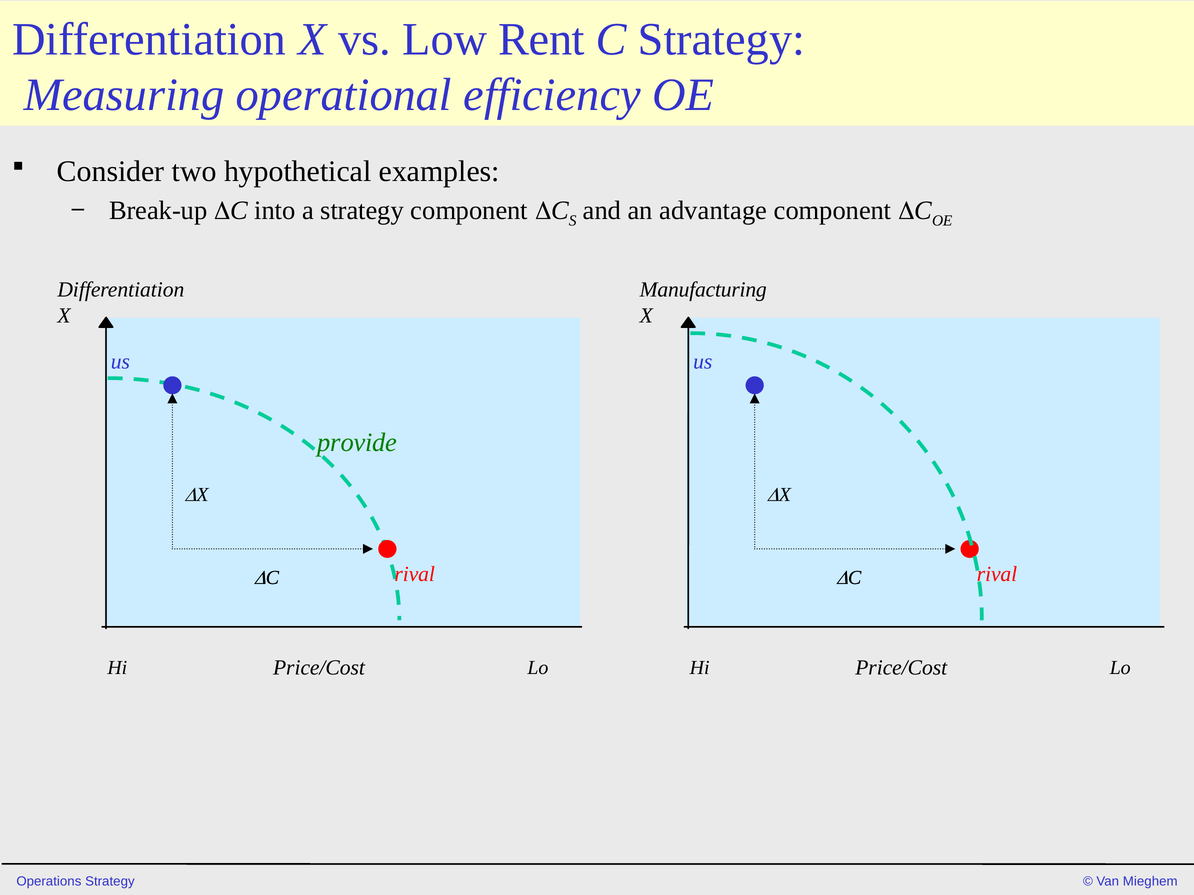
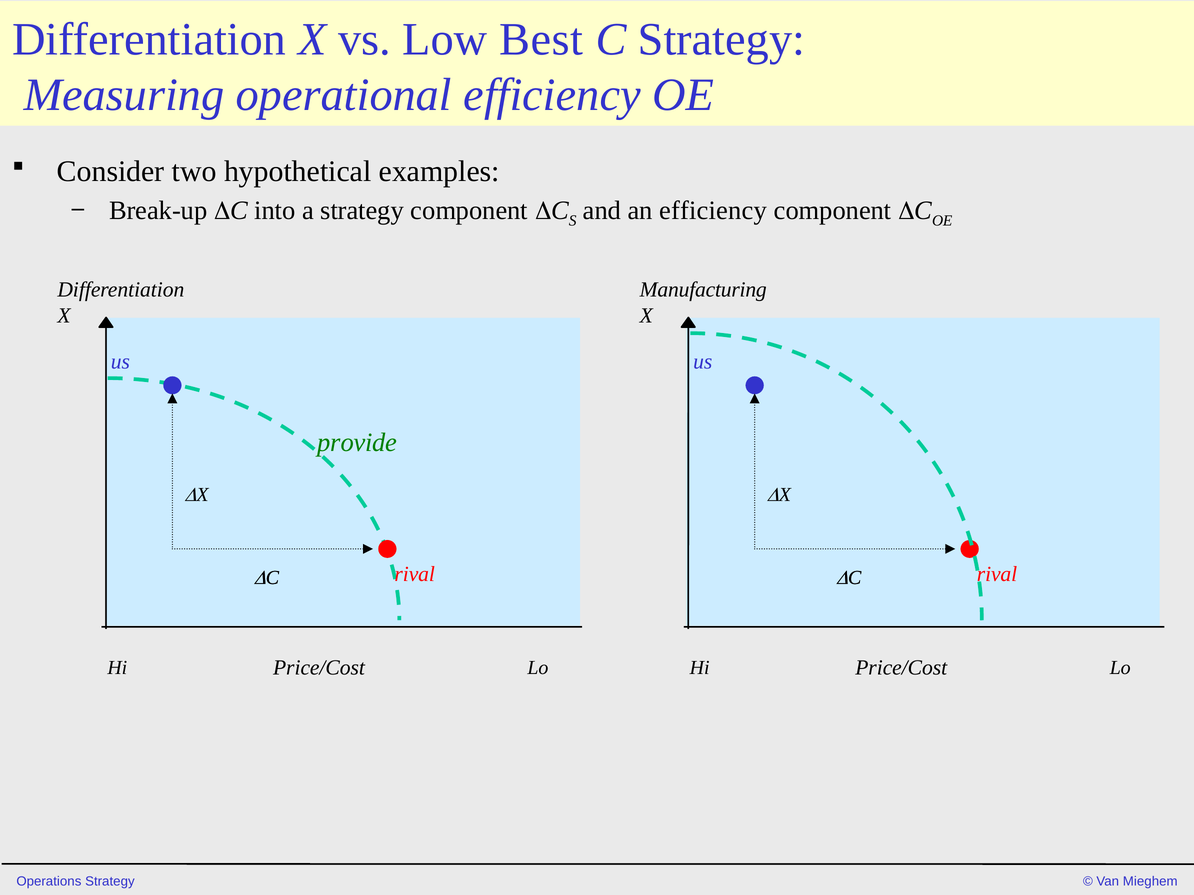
Rent: Rent -> Best
an advantage: advantage -> efficiency
